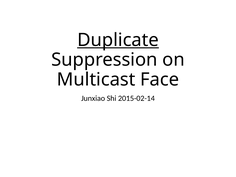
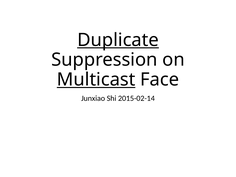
Multicast underline: none -> present
